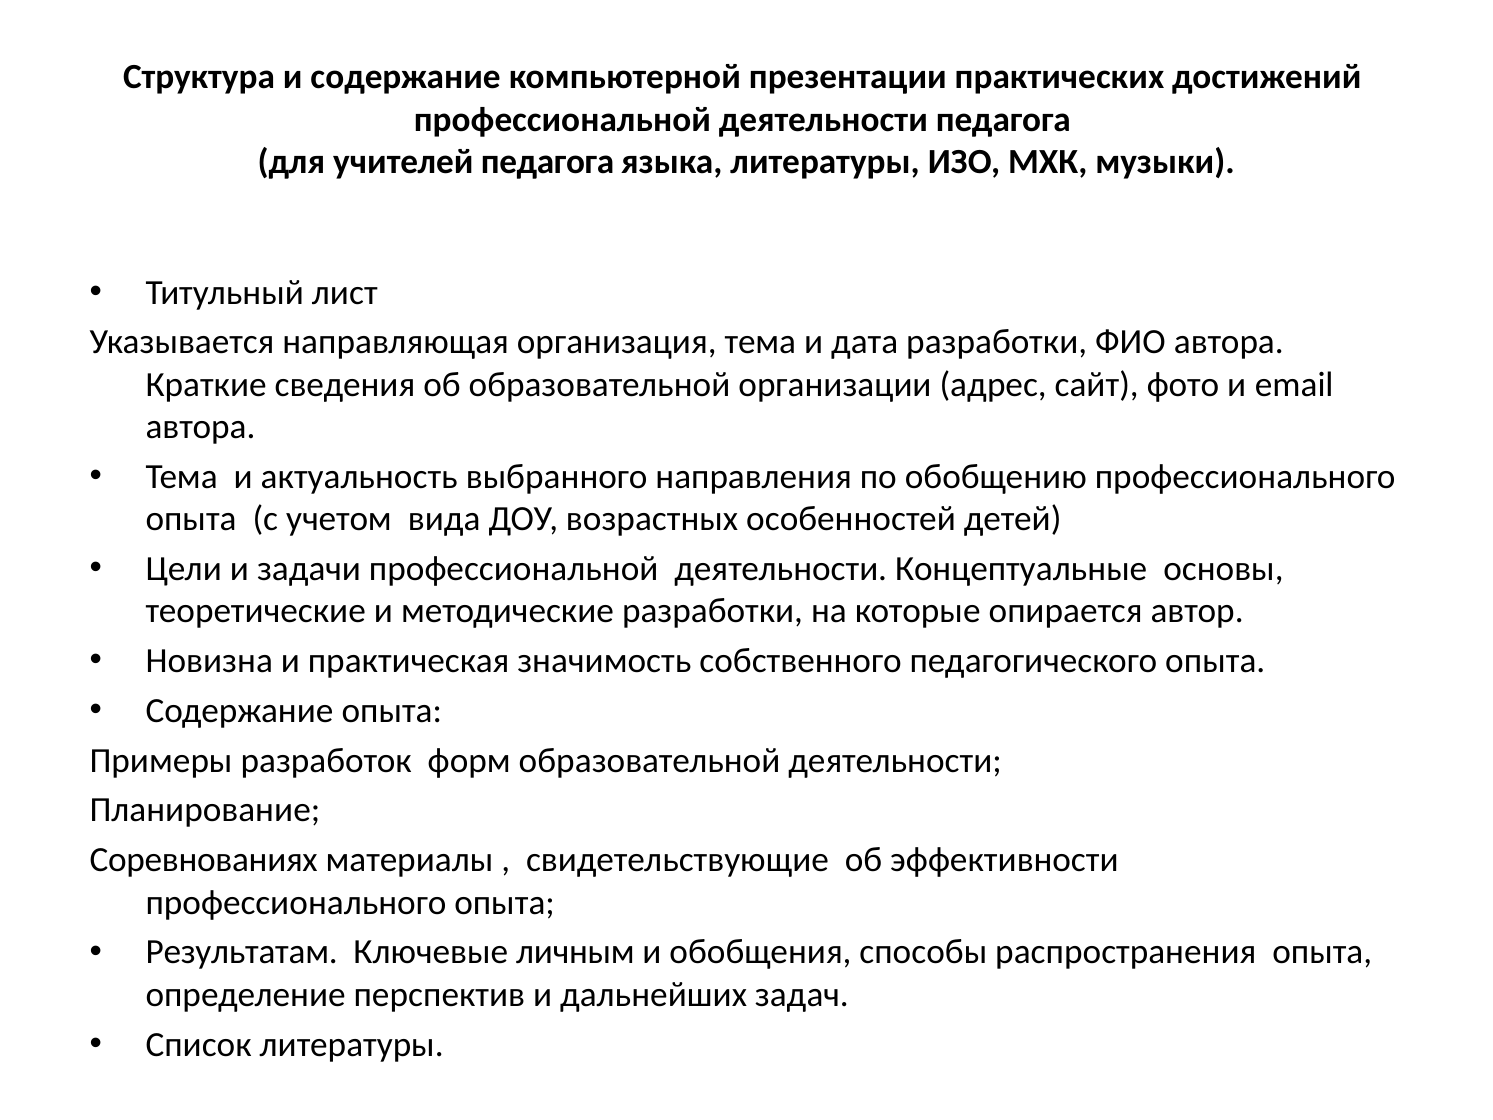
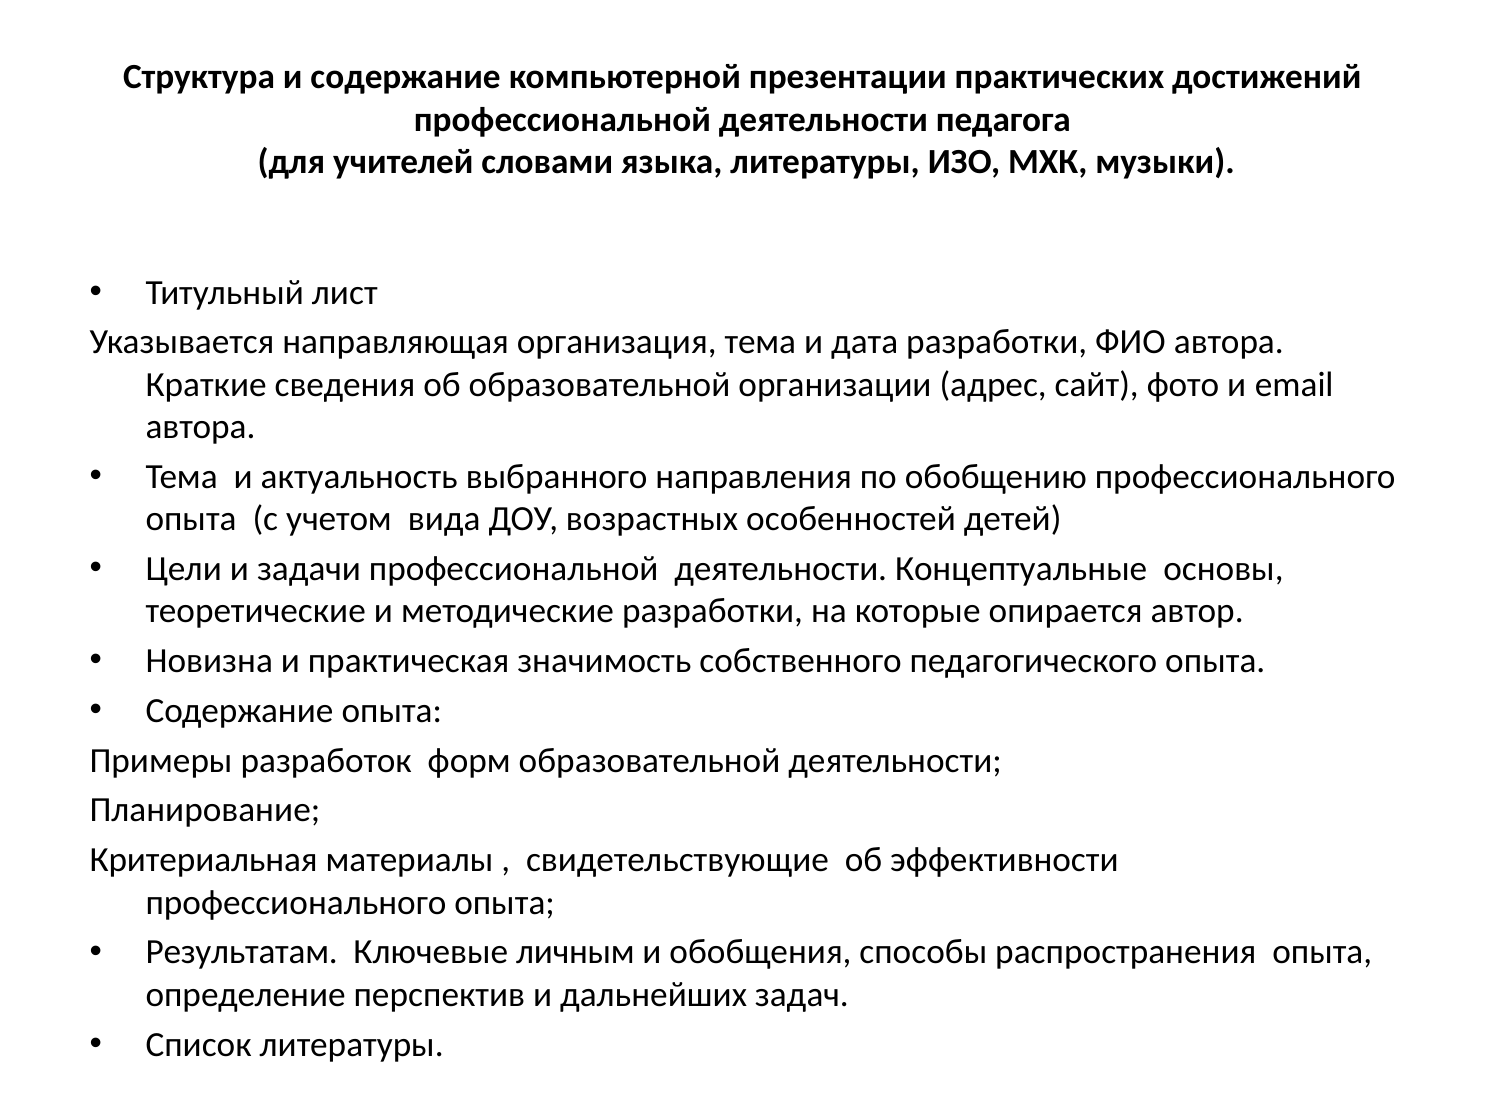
учителей педагога: педагога -> словами
Соревнованиях: Соревнованиях -> Критериальная
